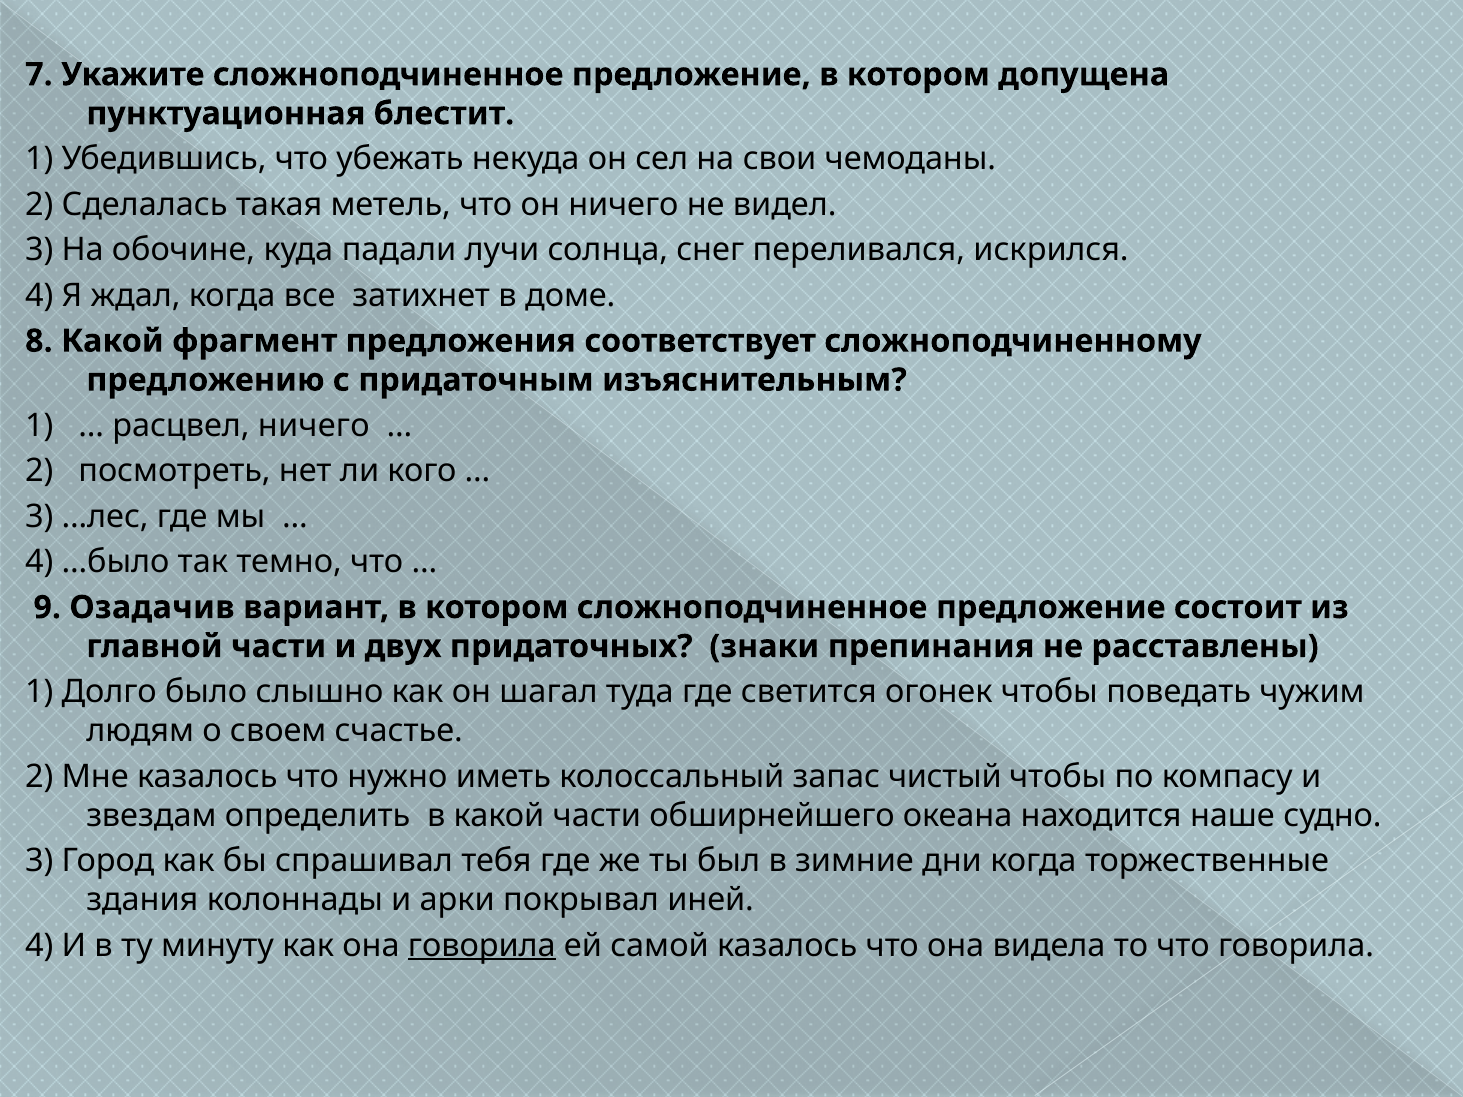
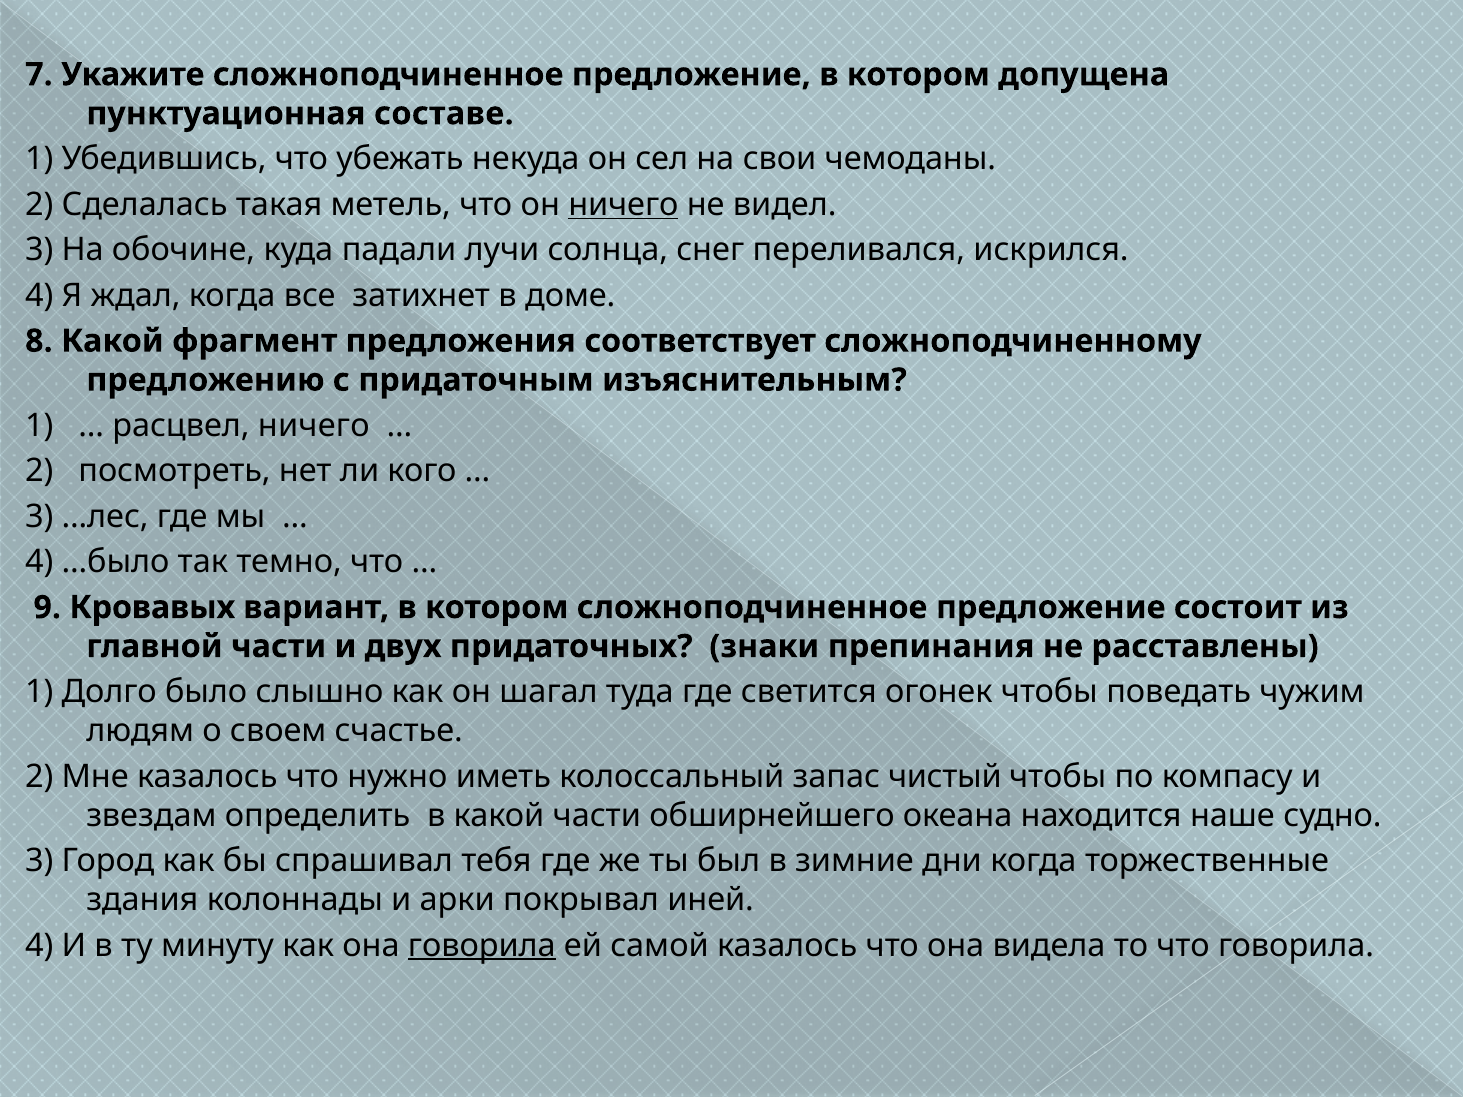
блестит: блестит -> составе
ничего at (623, 205) underline: none -> present
Озадачив: Озадачив -> Кровавых
